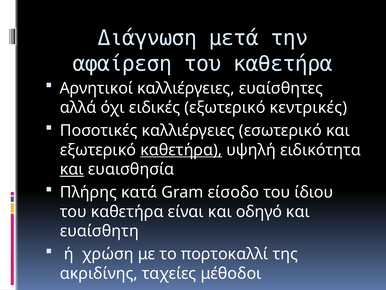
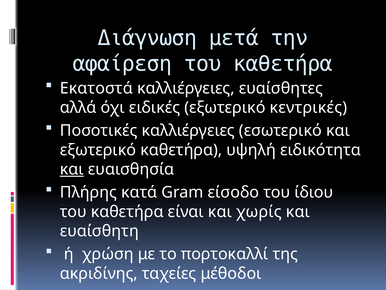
Αρνητικοί: Αρνητικοί -> Εκατοστά
καθετήρα at (181, 150) underline: present -> none
οδηγό: οδηγό -> χωρίς
